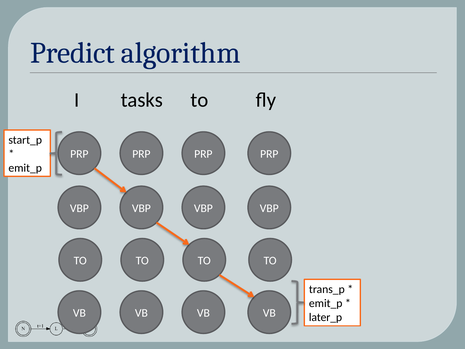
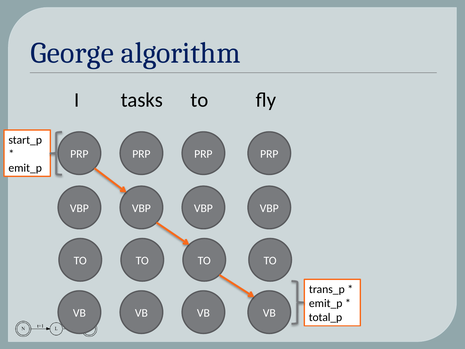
Predict: Predict -> George
later_p: later_p -> total_p
